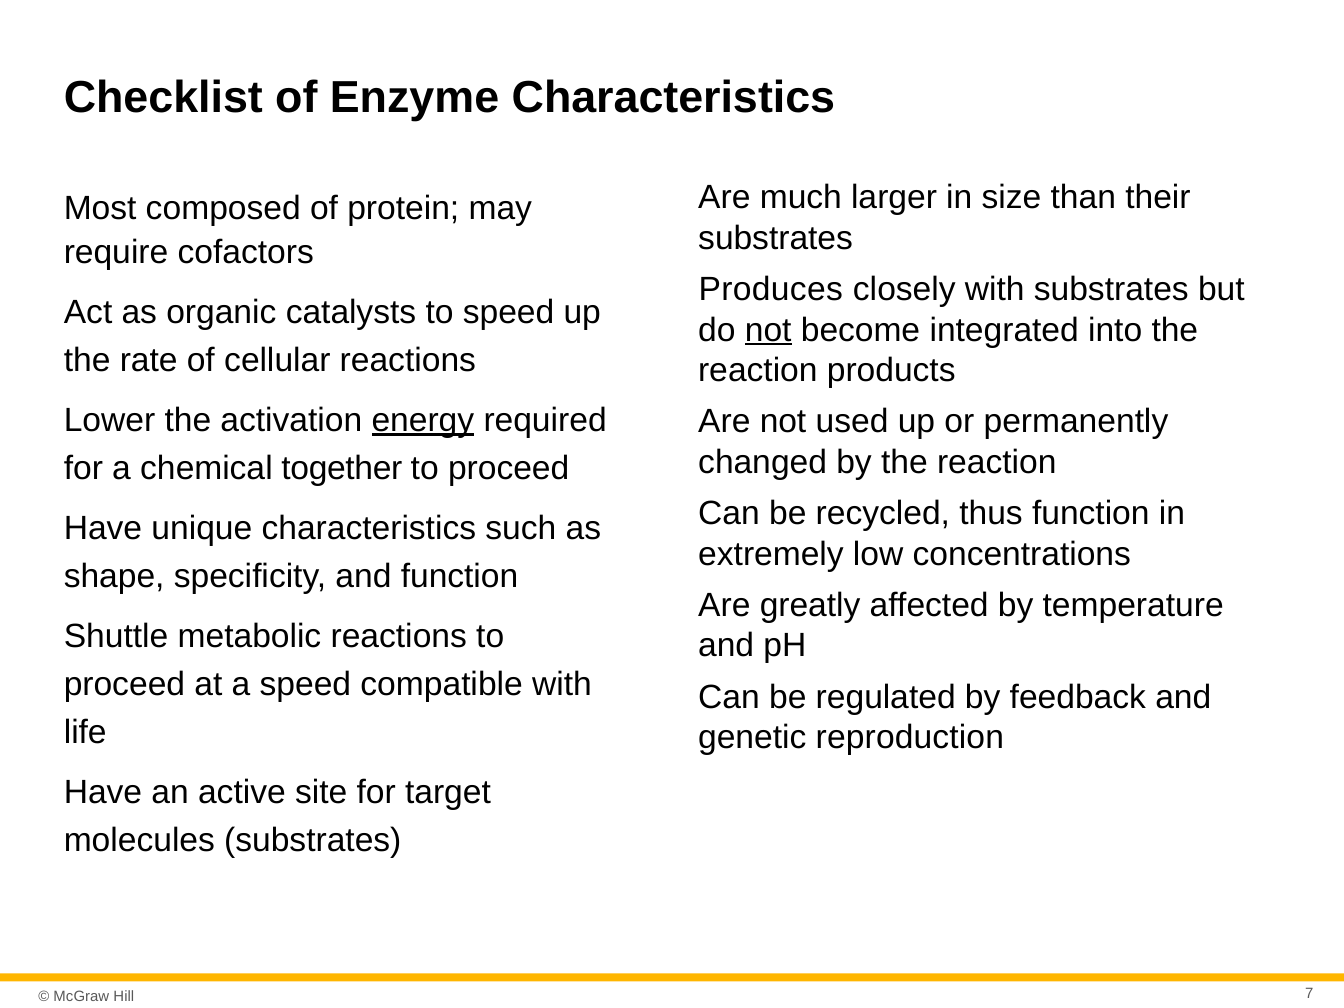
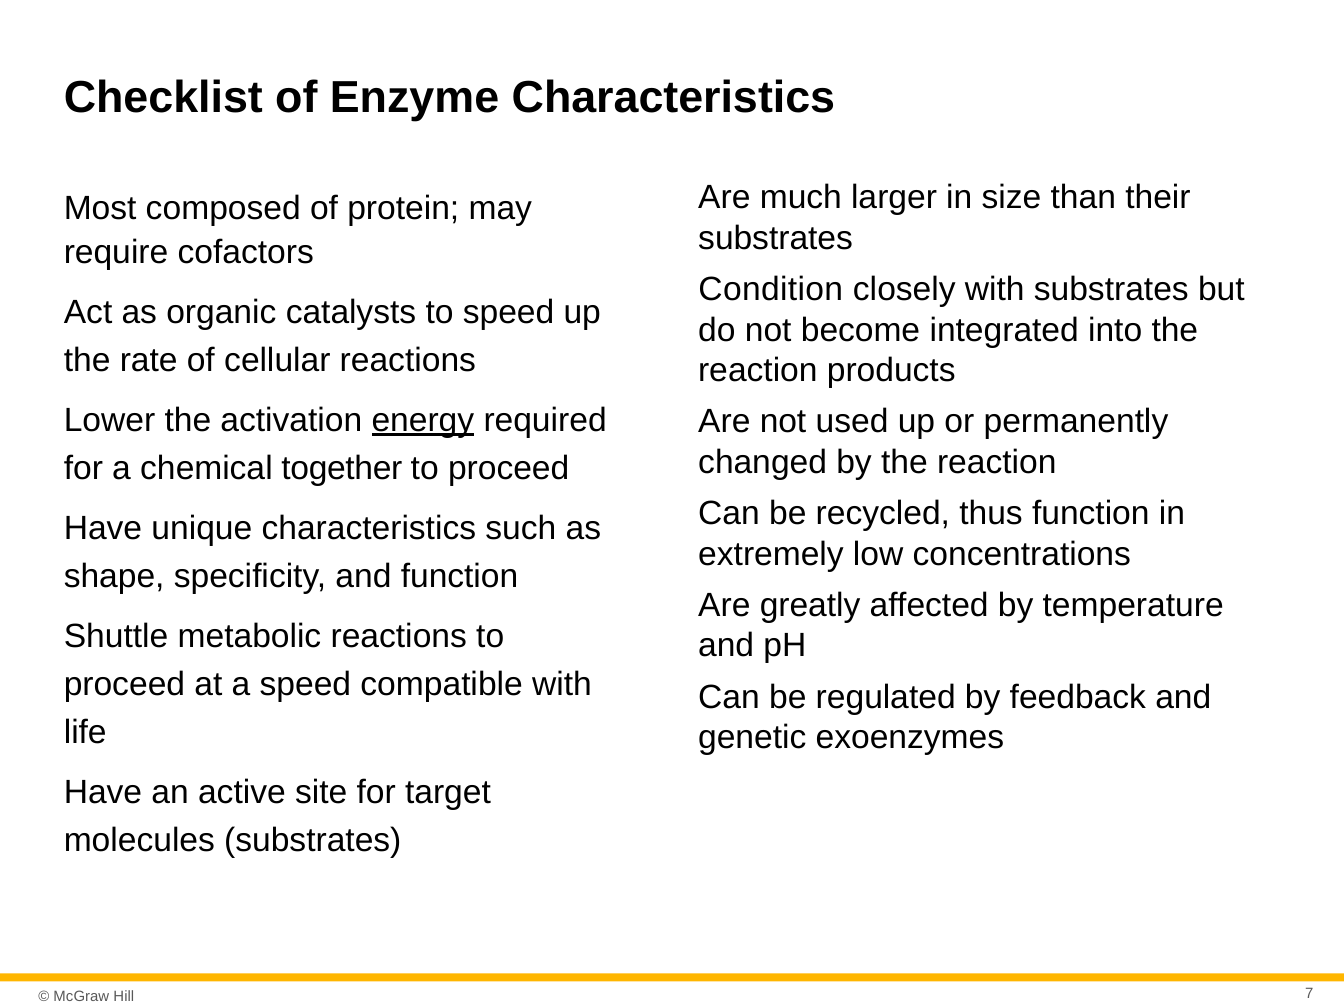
Produces: Produces -> Condition
not at (768, 330) underline: present -> none
reproduction: reproduction -> exoenzymes
